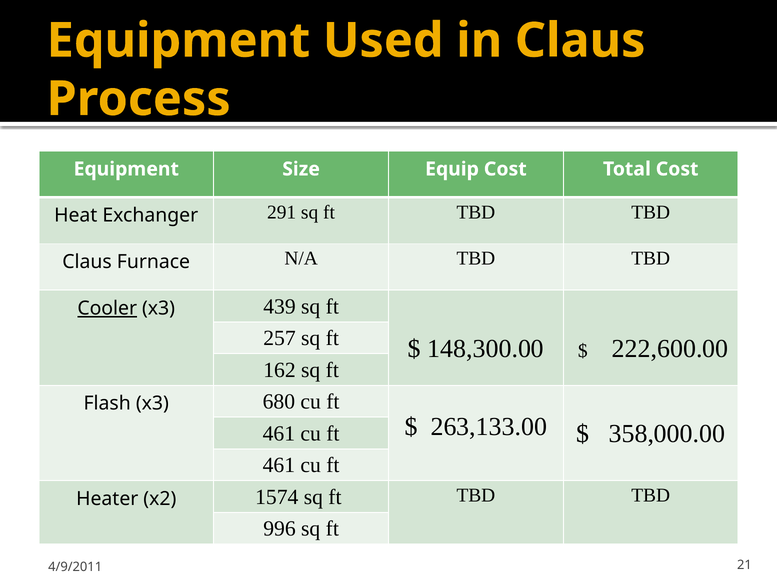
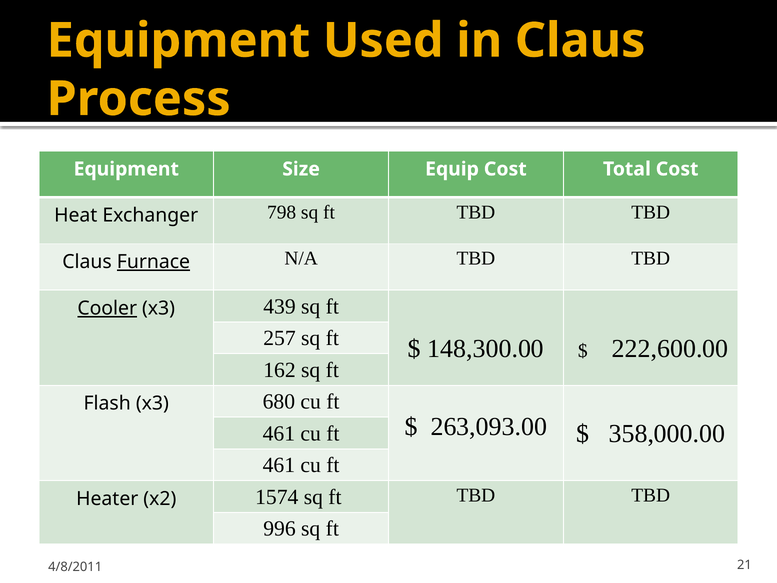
291: 291 -> 798
Furnace underline: none -> present
263,133.00: 263,133.00 -> 263,093.00
4/9/2011: 4/9/2011 -> 4/8/2011
